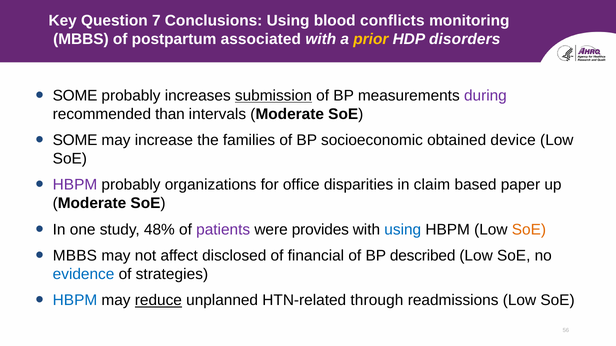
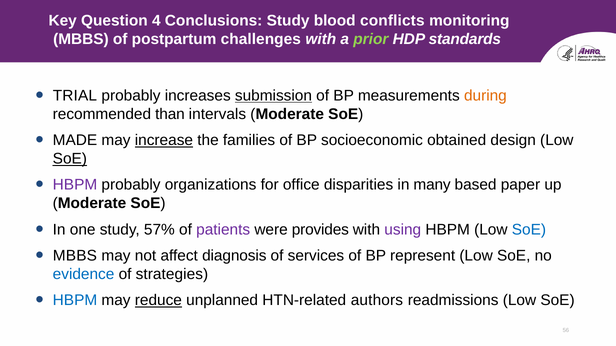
7: 7 -> 4
Conclusions Using: Using -> Study
associated: associated -> challenges
prior colour: yellow -> light green
disorders: disorders -> standards
SOME at (75, 96): SOME -> TRIAL
during colour: purple -> orange
SOME at (75, 140): SOME -> MADE
increase underline: none -> present
device: device -> design
SoE at (70, 159) underline: none -> present
claim: claim -> many
48%: 48% -> 57%
using at (403, 230) colour: blue -> purple
SoE at (529, 230) colour: orange -> blue
disclosed: disclosed -> diagnosis
financial: financial -> services
described: described -> represent
through: through -> authors
